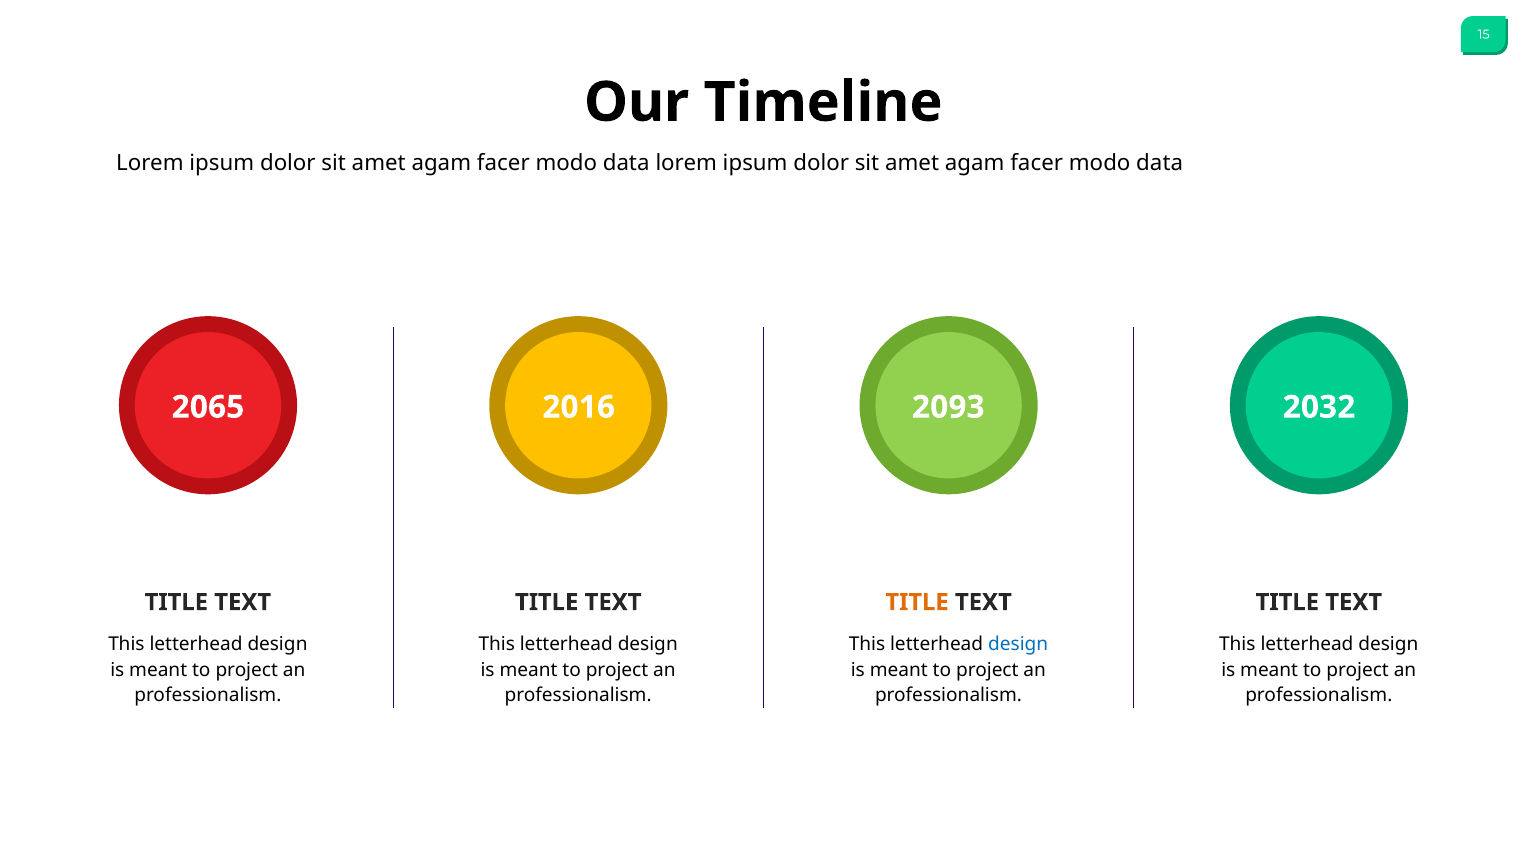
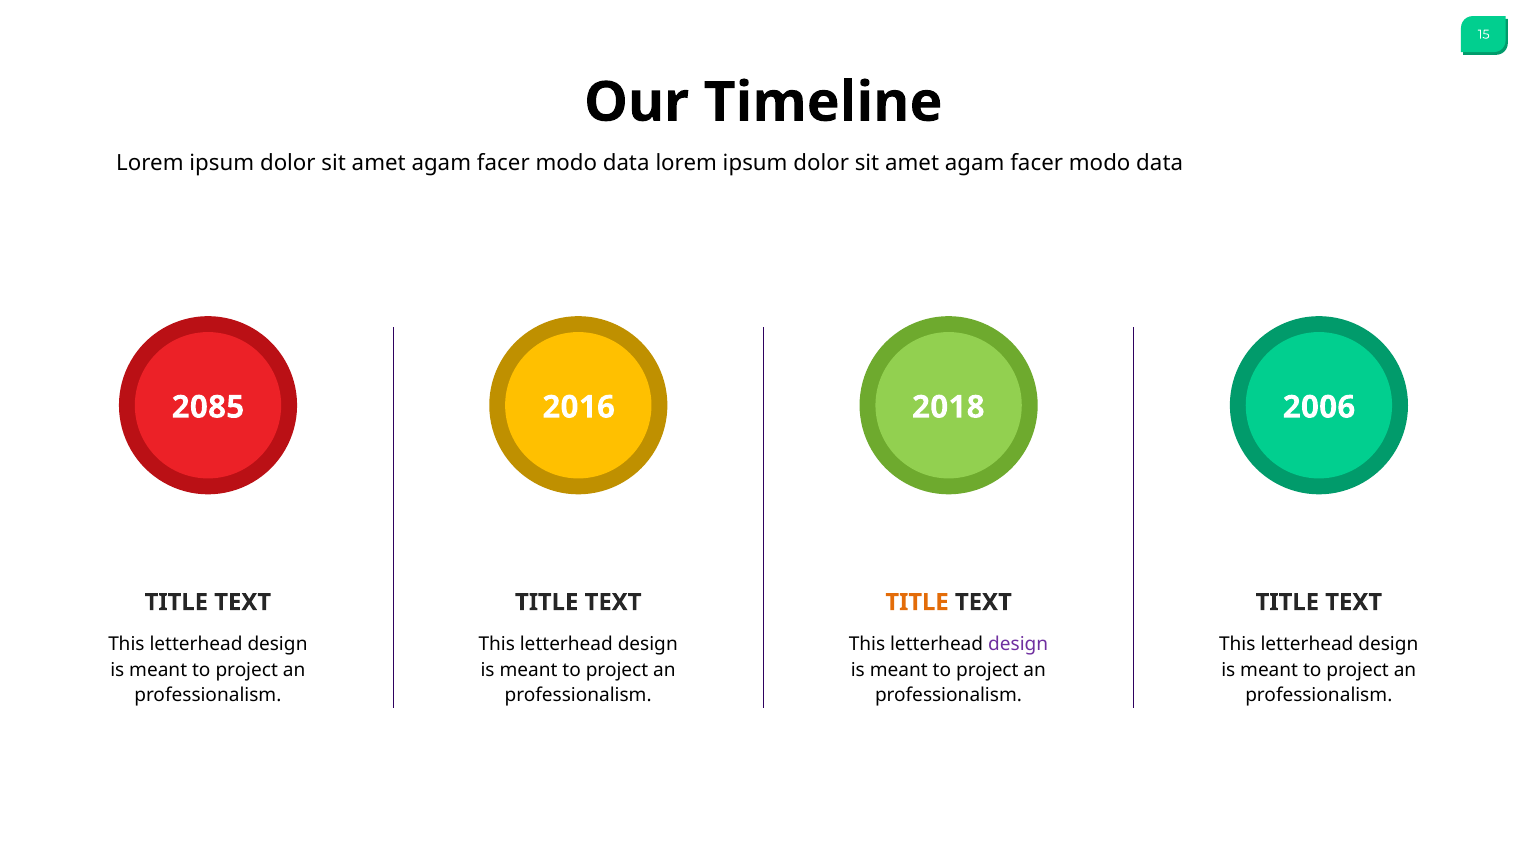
2065: 2065 -> 2085
2093: 2093 -> 2018
2032: 2032 -> 2006
design at (1018, 644) colour: blue -> purple
